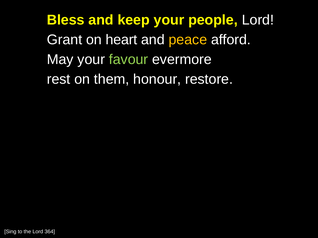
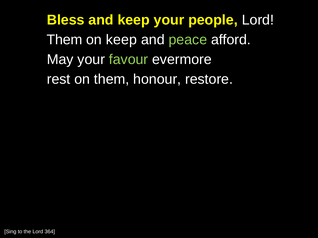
Grant at (65, 40): Grant -> Them
on heart: heart -> keep
peace colour: yellow -> light green
